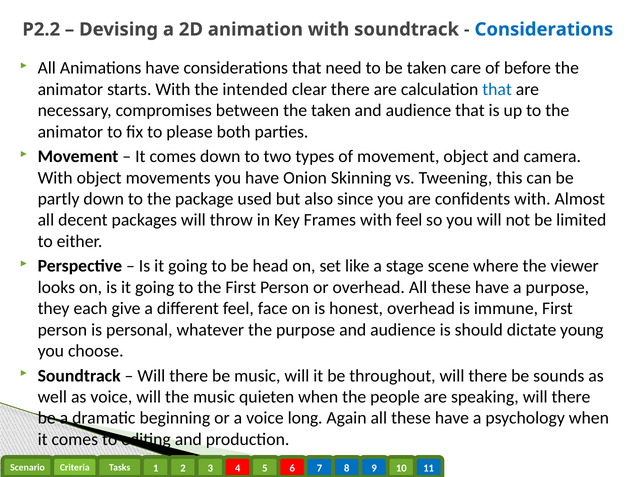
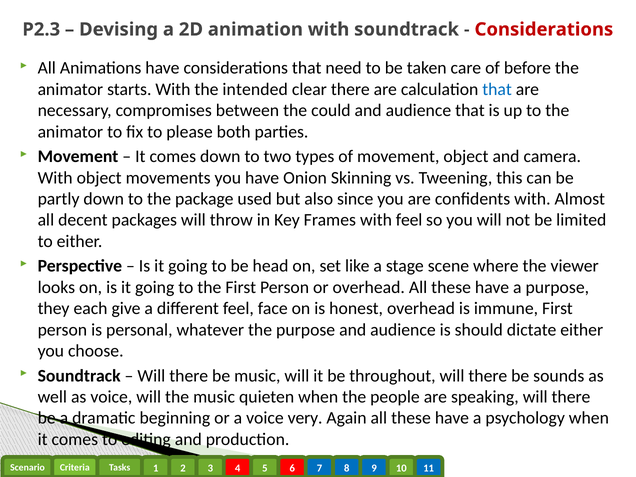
P2.2: P2.2 -> P2.3
Considerations at (544, 29) colour: blue -> red
the taken: taken -> could
dictate young: young -> either
long: long -> very
